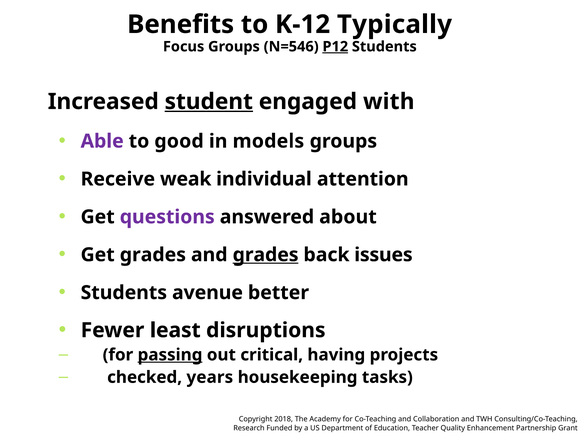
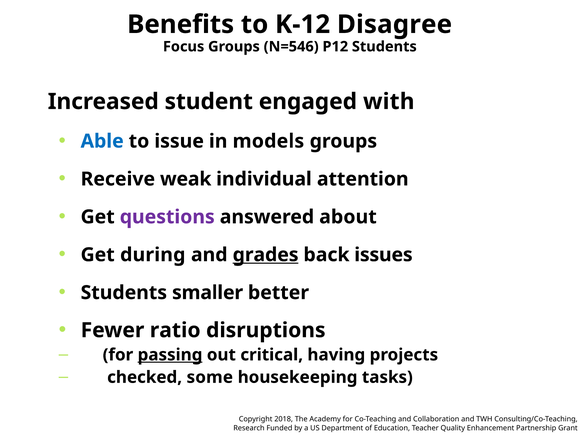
Typically: Typically -> Disagree
P12 underline: present -> none
student underline: present -> none
Able colour: purple -> blue
good: good -> issue
Get grades: grades -> during
avenue: avenue -> smaller
least: least -> ratio
years: years -> some
